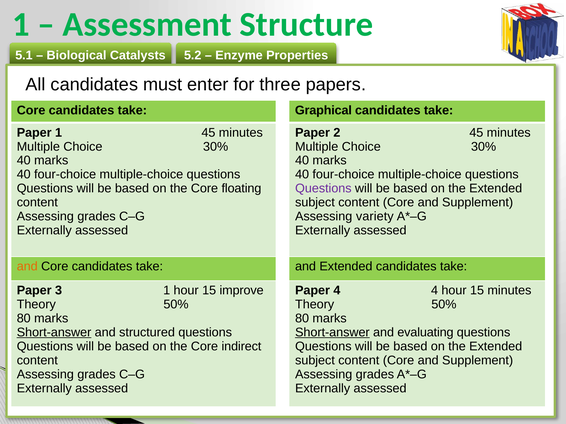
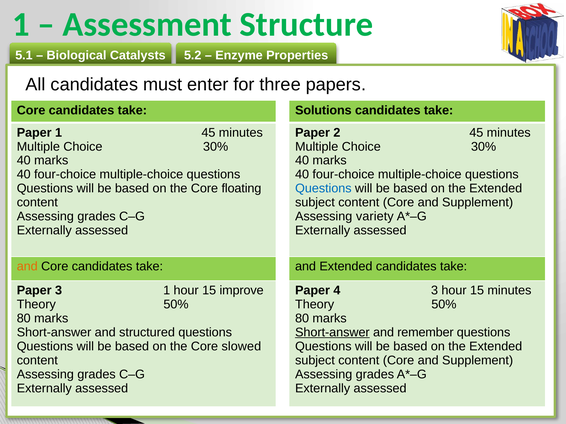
Graphical: Graphical -> Solutions
Questions at (323, 189) colour: purple -> blue
4 4: 4 -> 3
Short-answer at (54, 333) underline: present -> none
evaluating: evaluating -> remember
indirect: indirect -> slowed
